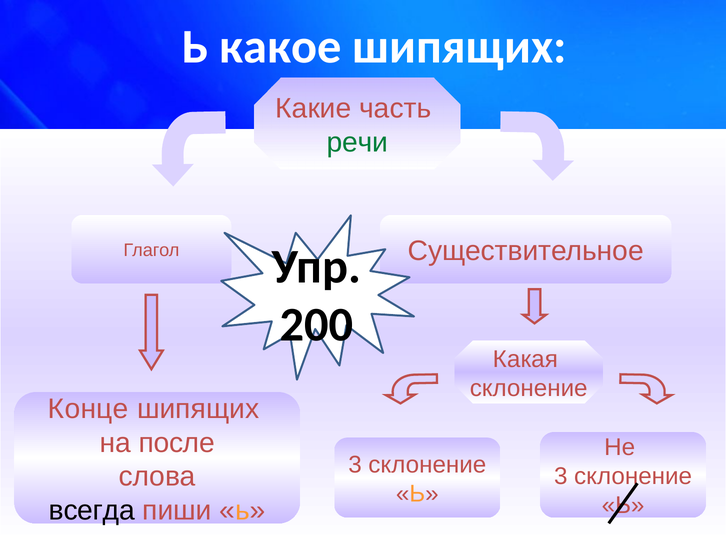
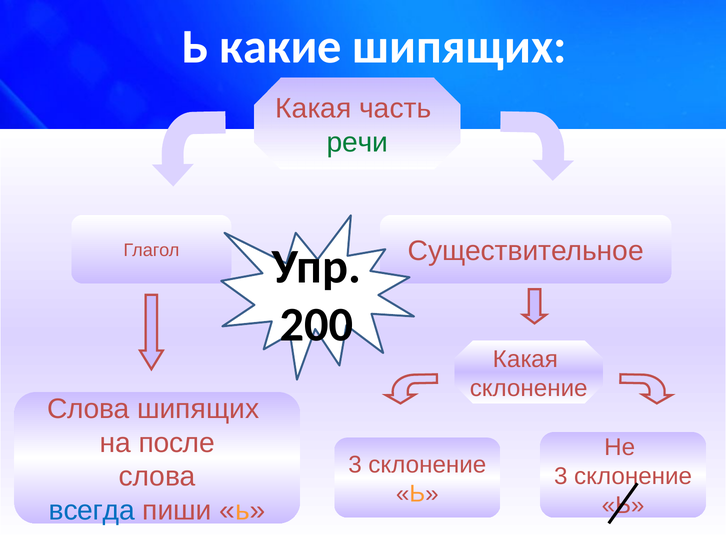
какое: какое -> какие
Какие at (313, 109): Какие -> Какая
Конце at (88, 409): Конце -> Слова
всегда colour: black -> blue
